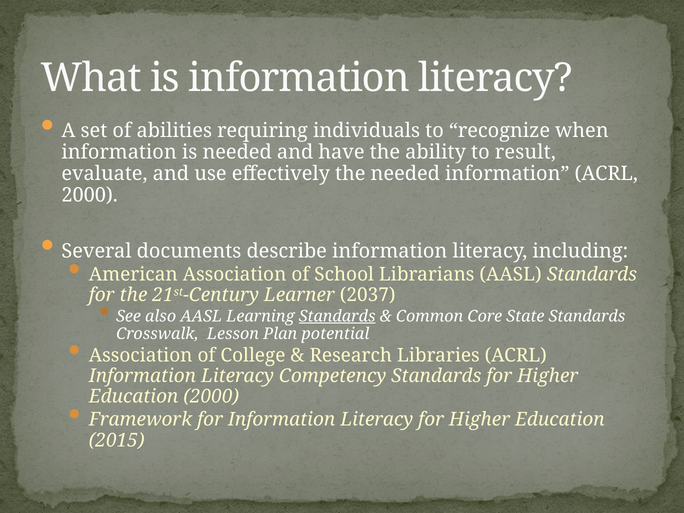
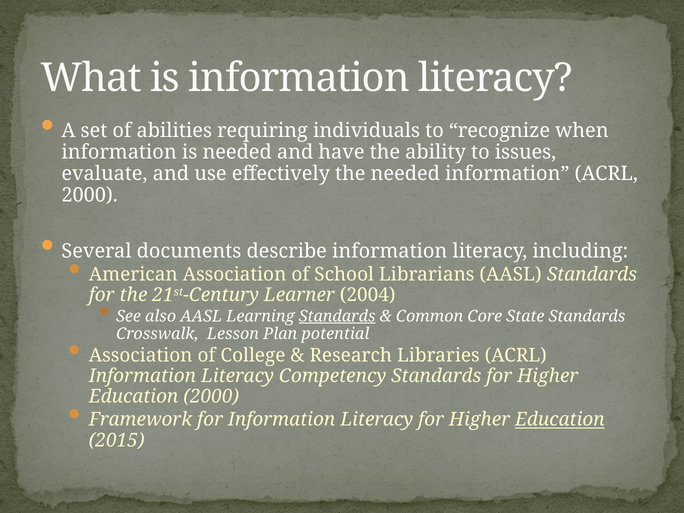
result: result -> issues
2037: 2037 -> 2004
Education at (560, 420) underline: none -> present
